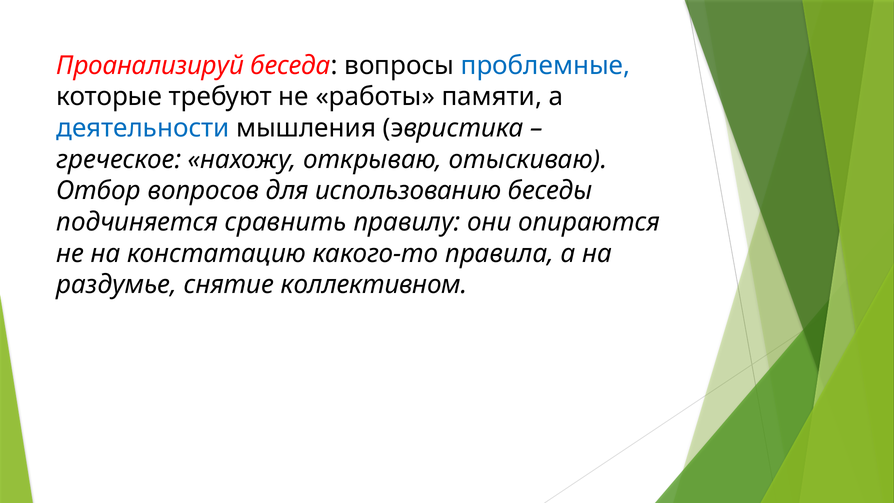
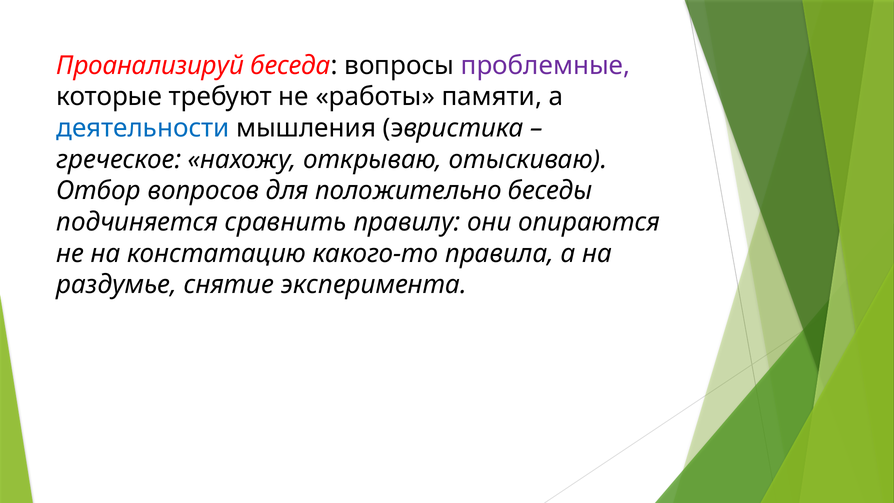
проблемные colour: blue -> purple
использованию: использованию -> положительно
коллективном: коллективном -> эксперимента
